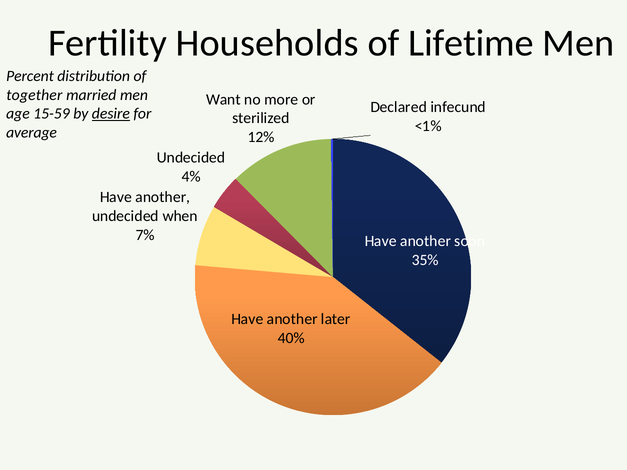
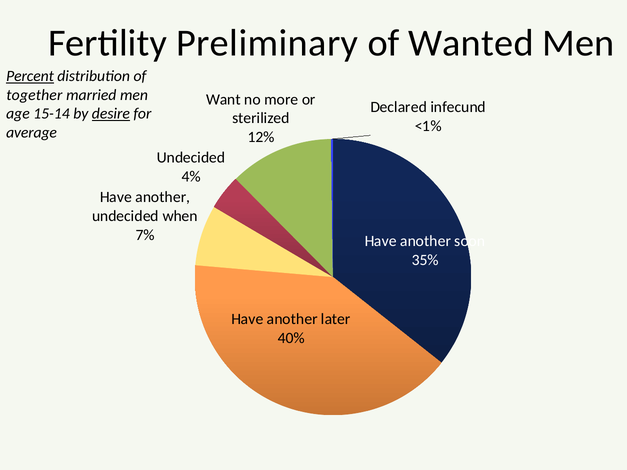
Households: Households -> Preliminary
Lifetime: Lifetime -> Wanted
Percent underline: none -> present
15-59: 15-59 -> 15-14
